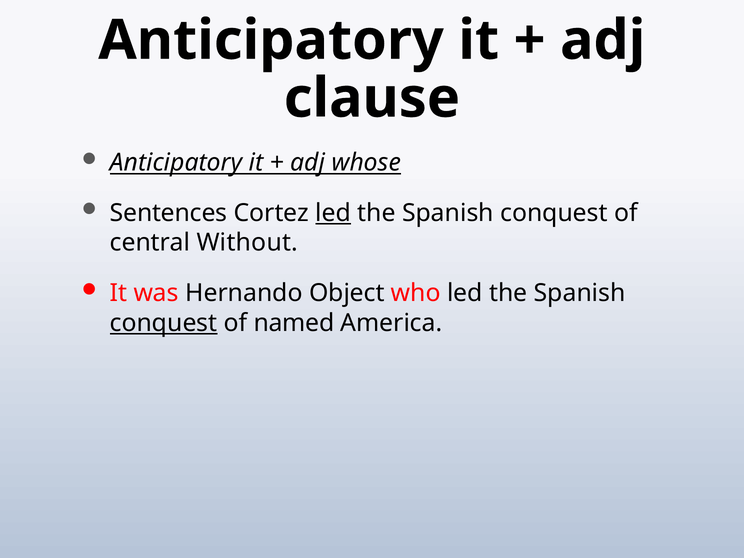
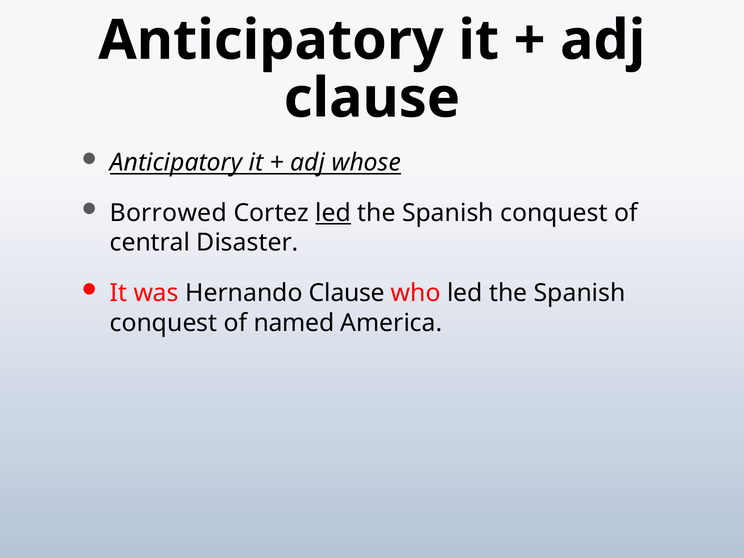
Sentences: Sentences -> Borrowed
Without: Without -> Disaster
Hernando Object: Object -> Clause
conquest at (164, 323) underline: present -> none
